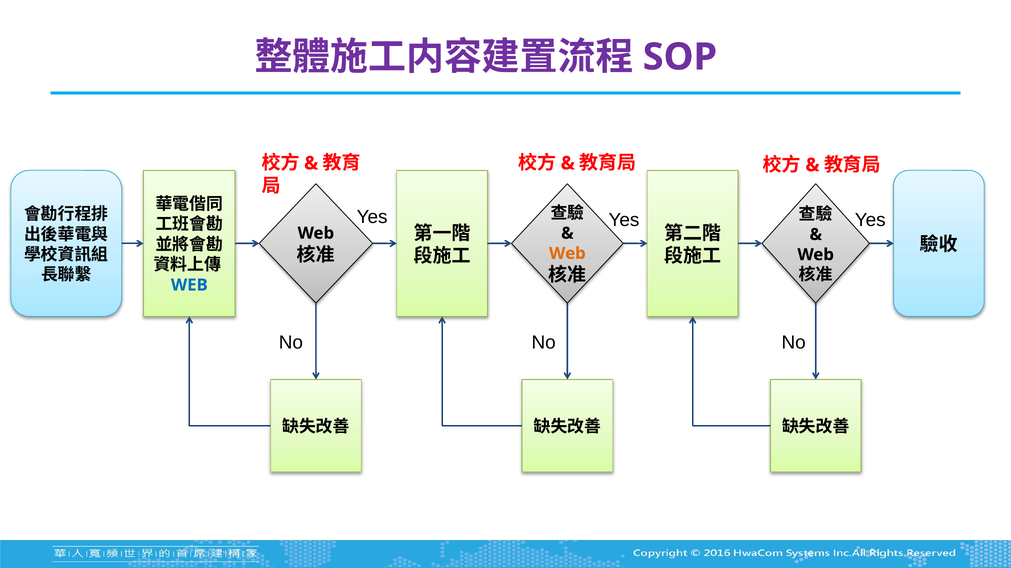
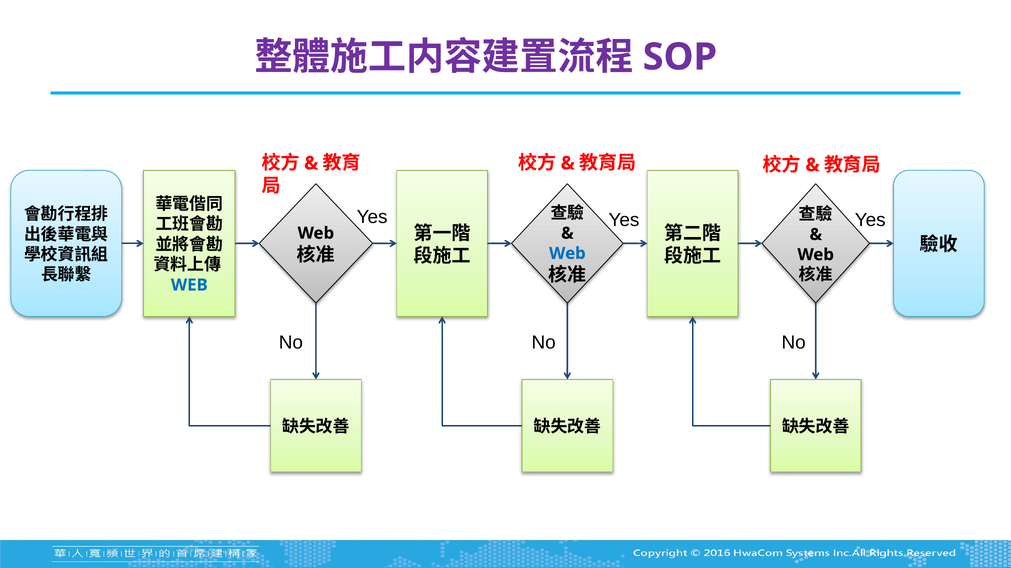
Web at (567, 254) colour: orange -> blue
